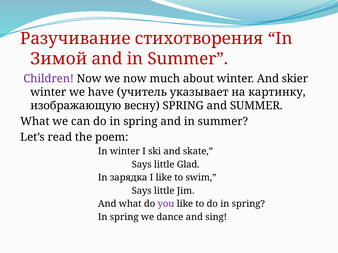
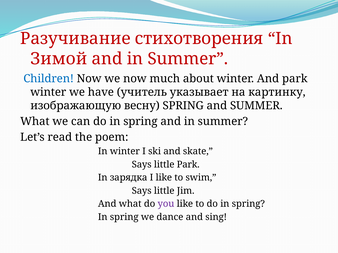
Children colour: purple -> blue
And skier: skier -> park
little Glad: Glad -> Park
